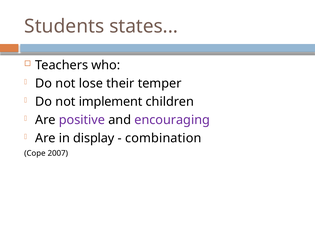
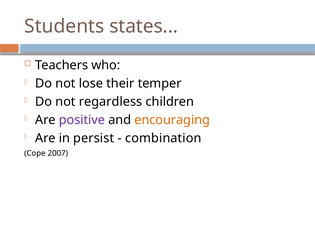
implement: implement -> regardless
encouraging colour: purple -> orange
display: display -> persist
